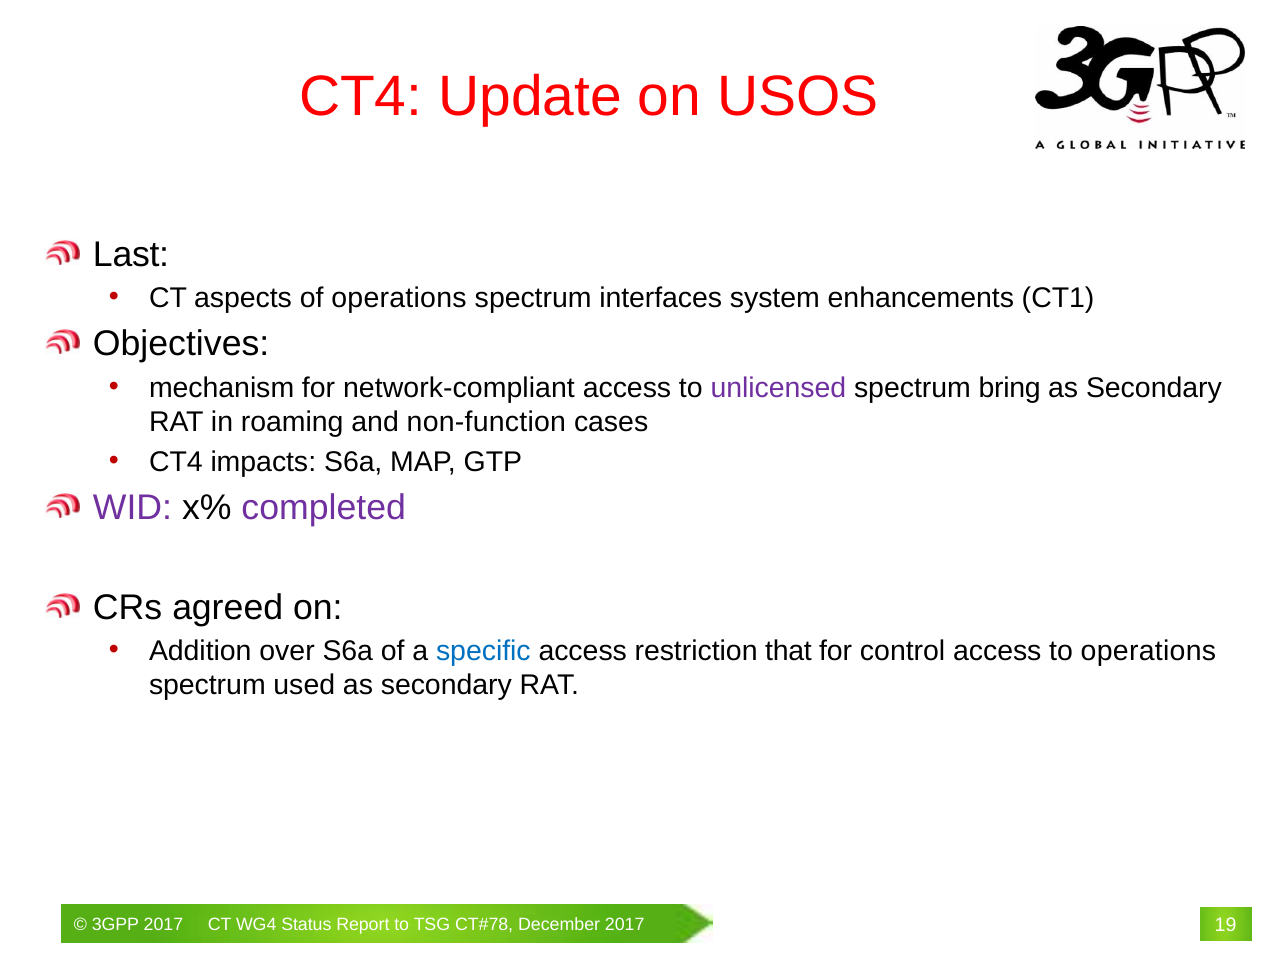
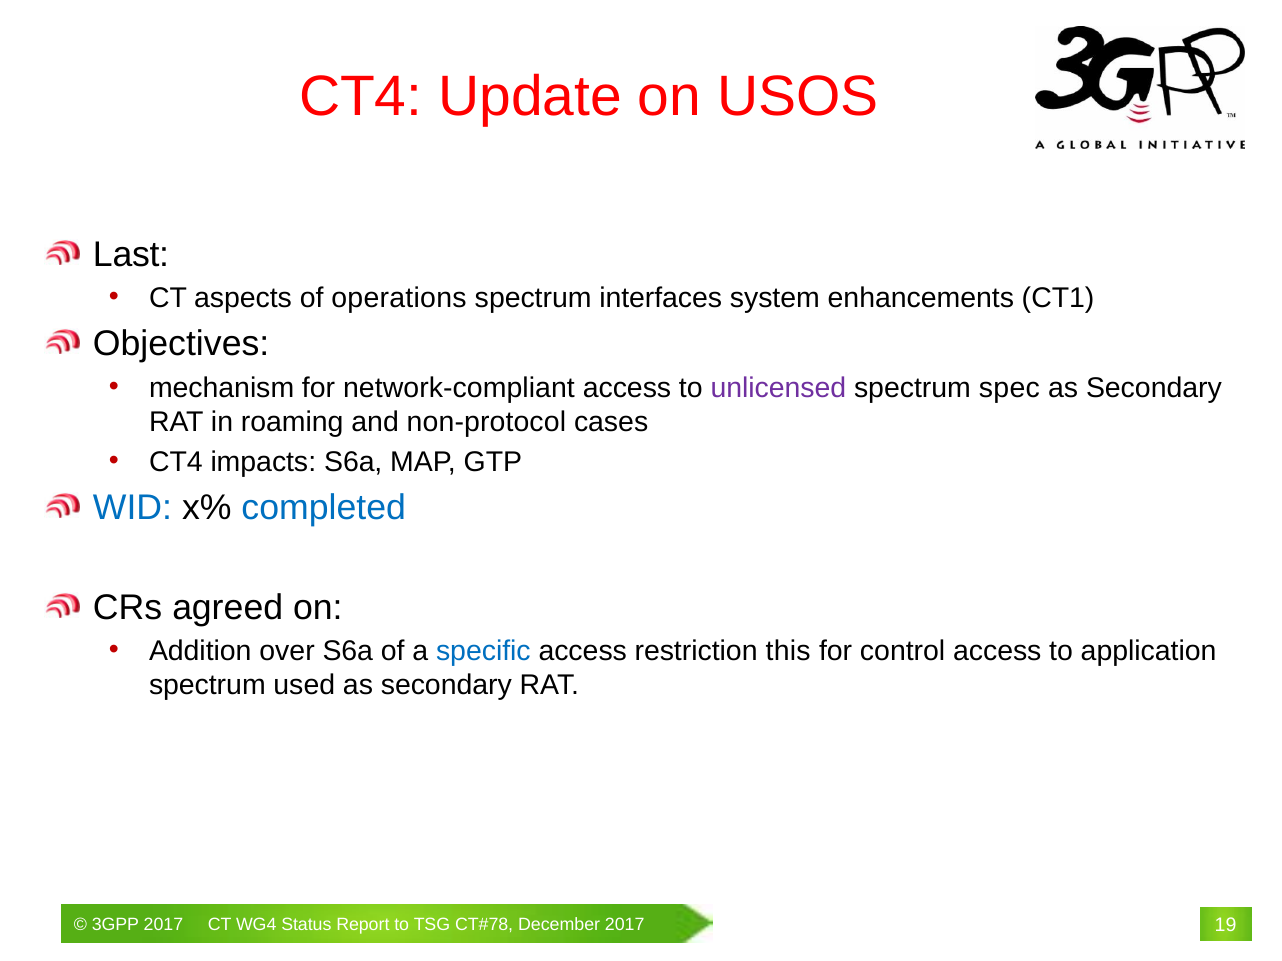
bring: bring -> spec
non-function: non-function -> non-protocol
WID colour: purple -> blue
completed colour: purple -> blue
that: that -> this
to operations: operations -> application
